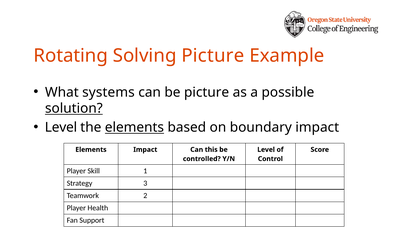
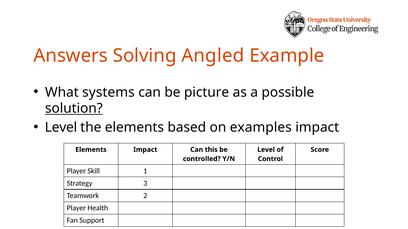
Rotating: Rotating -> Answers
Solving Picture: Picture -> Angled
elements at (134, 128) underline: present -> none
boundary: boundary -> examples
